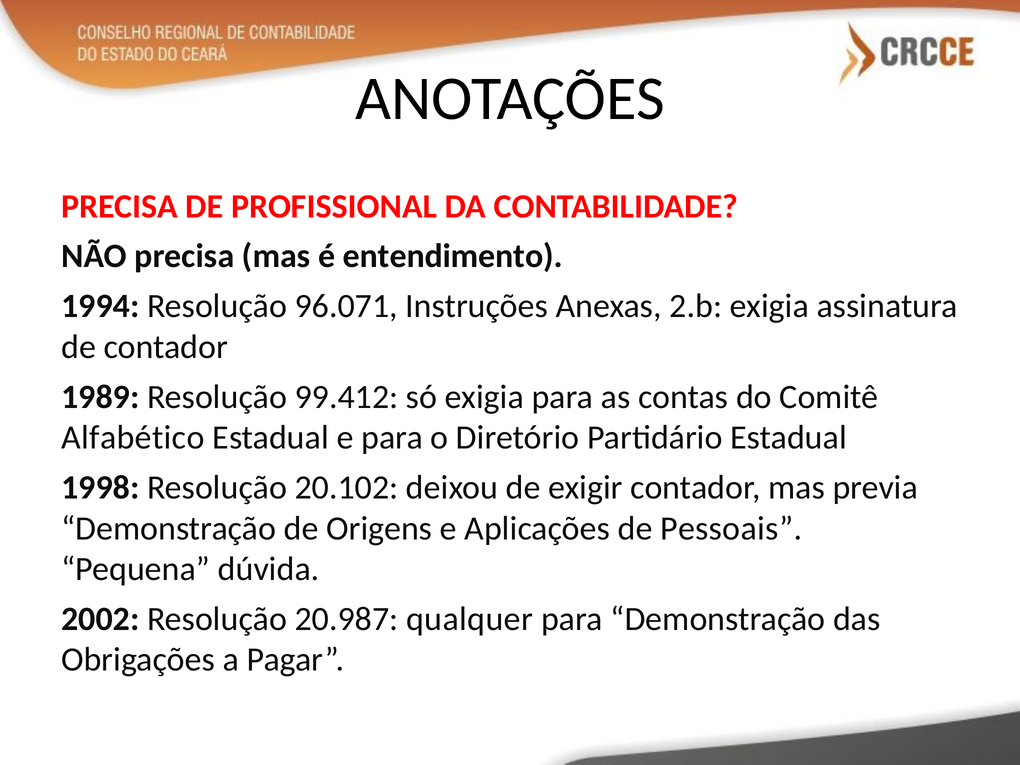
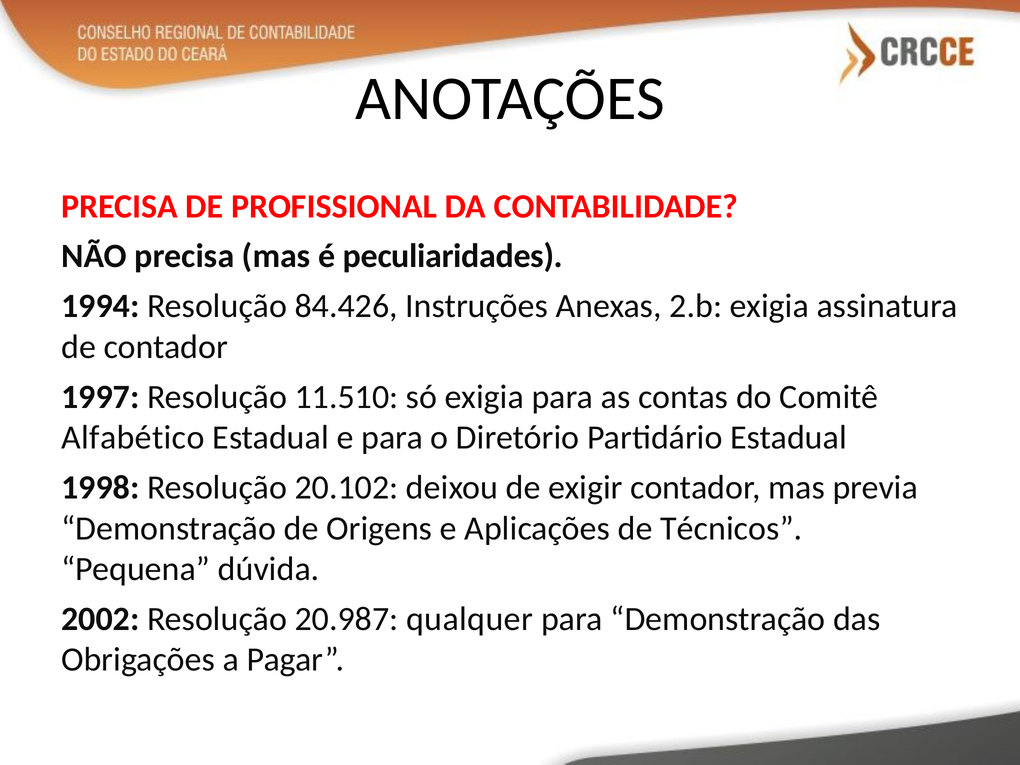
entendimento: entendimento -> peculiaridades
96.071: 96.071 -> 84.426
1989: 1989 -> 1997
99.412: 99.412 -> 11.510
Pessoais: Pessoais -> Técnicos
